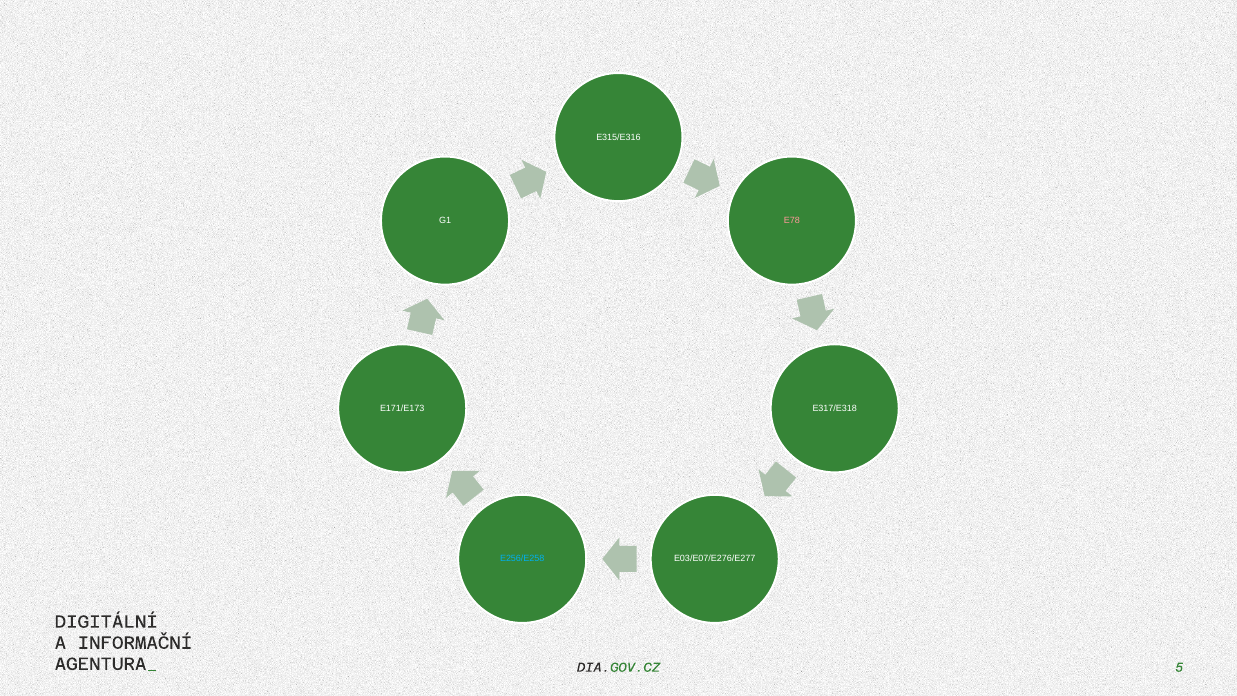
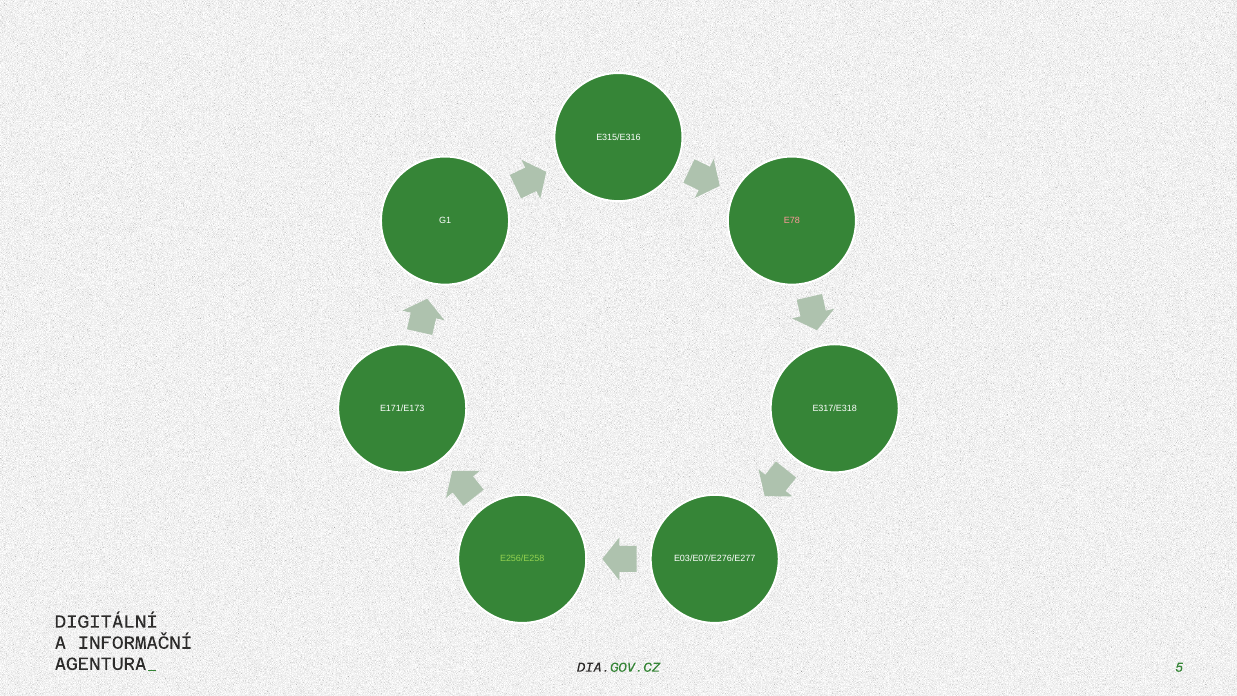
E256/E258 colour: light blue -> light green
